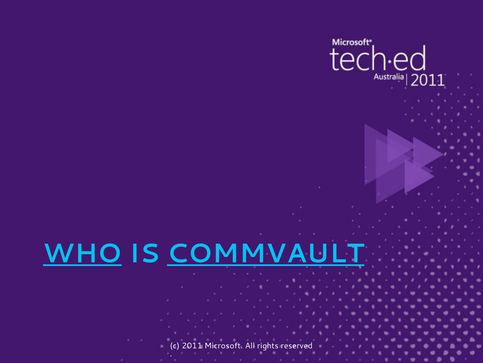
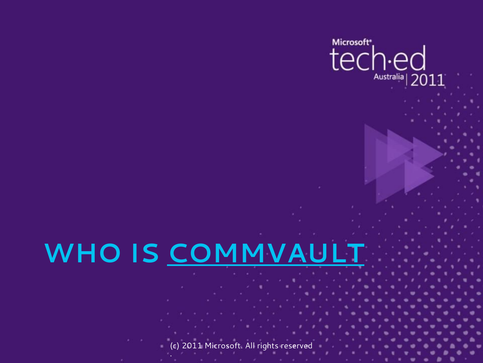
WHO underline: present -> none
